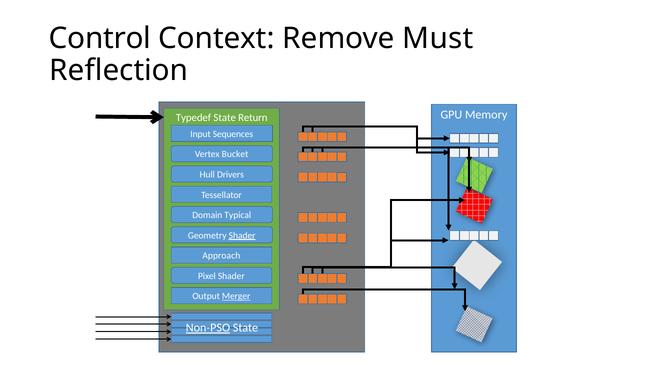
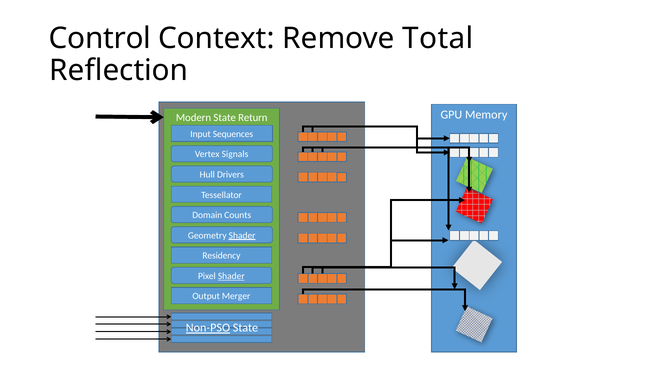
Must: Must -> Total
Typedef: Typedef -> Modern
Bucket: Bucket -> Signals
Typical: Typical -> Counts
Approach: Approach -> Residency
Shader at (231, 276) underline: none -> present
Merger underline: present -> none
